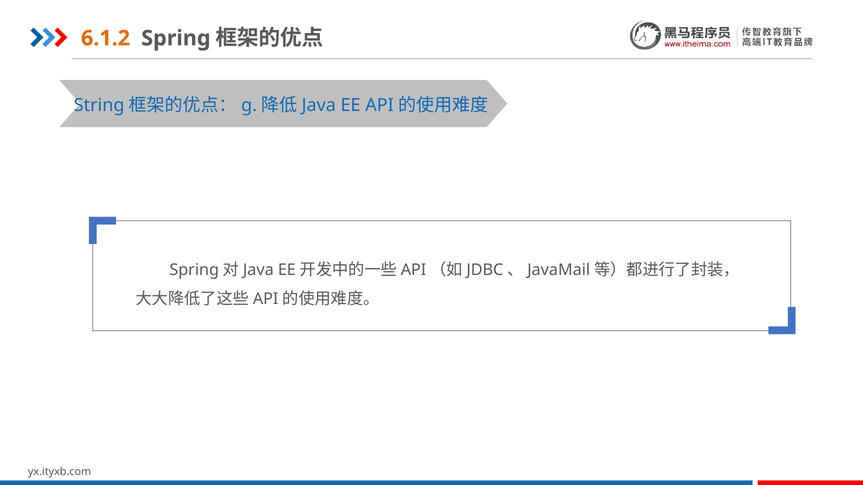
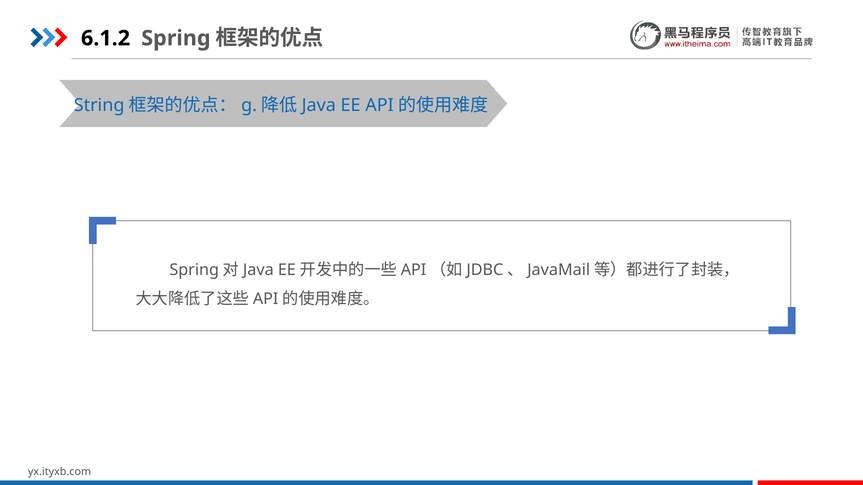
6.1.2 colour: orange -> black
